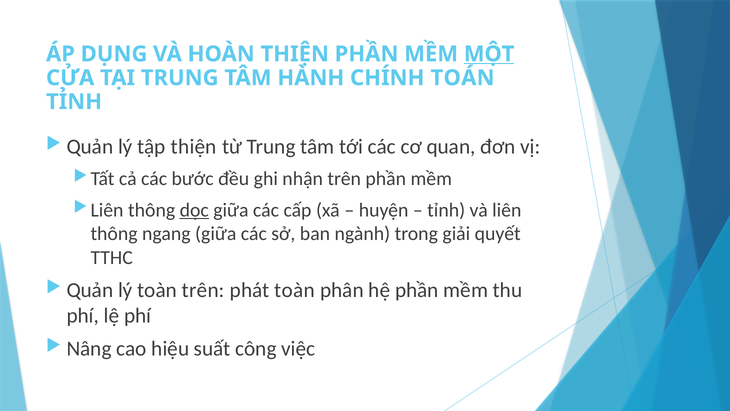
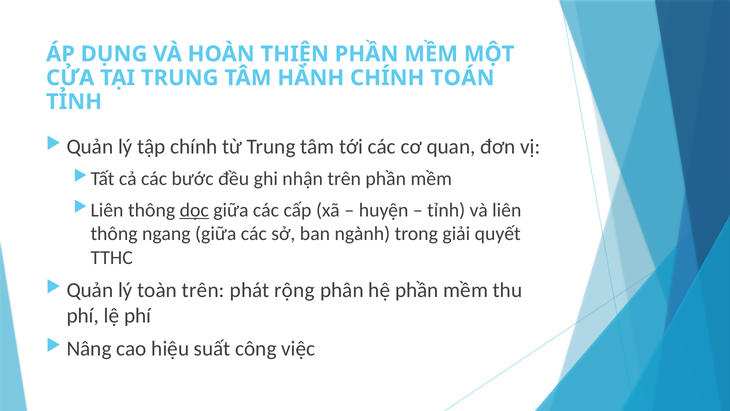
MỘT underline: present -> none
tập thiện: thiện -> chính
phát toàn: toàn -> rộng
